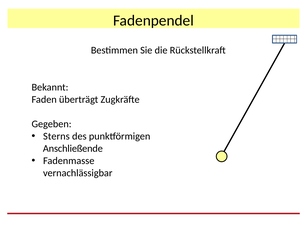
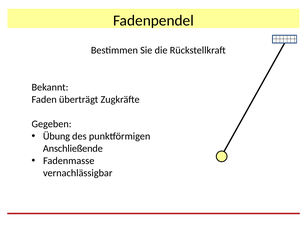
Sterns: Sterns -> Übung
